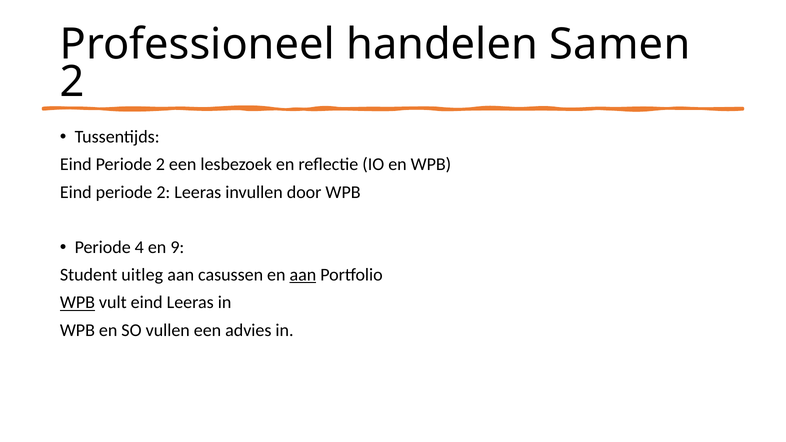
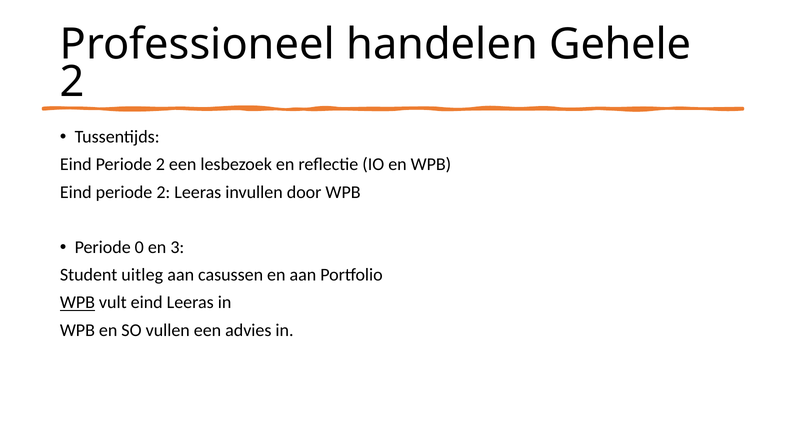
Samen: Samen -> Gehele
4: 4 -> 0
9: 9 -> 3
aan at (303, 275) underline: present -> none
